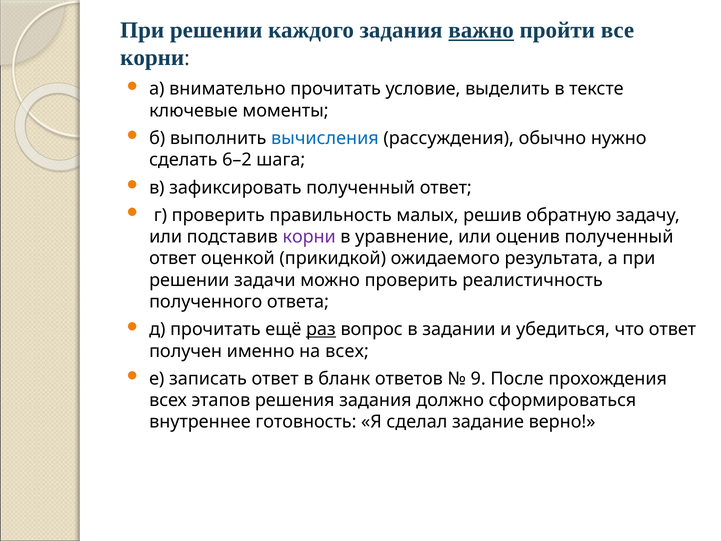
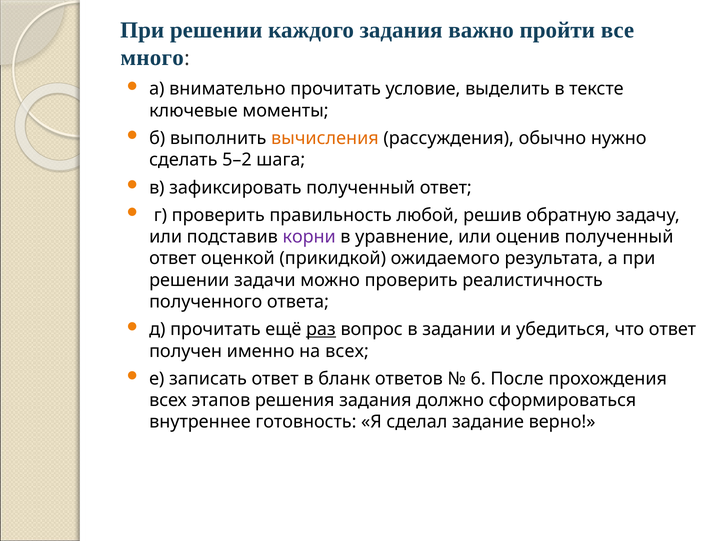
важно underline: present -> none
корни at (152, 58): корни -> много
вычисления colour: blue -> orange
6–2: 6–2 -> 5–2
малых: малых -> любой
9: 9 -> 6
